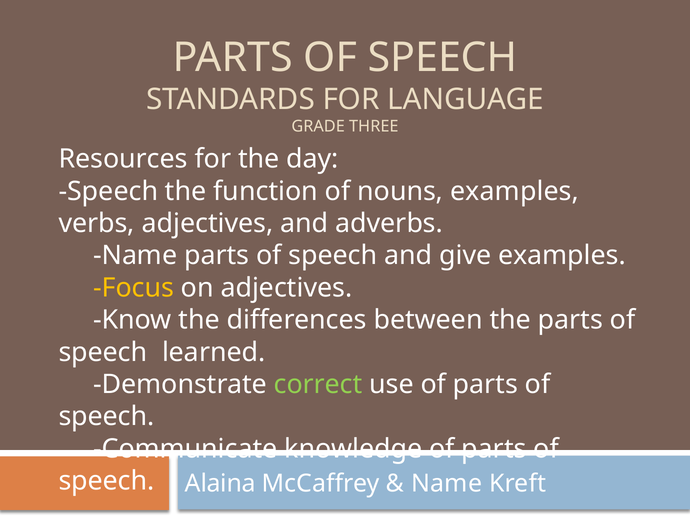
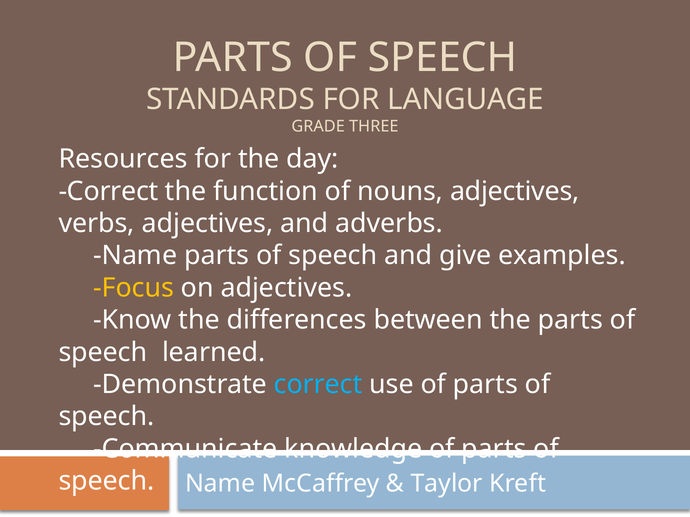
Speech at (108, 191): Speech -> Correct
nouns examples: examples -> adjectives
correct at (318, 385) colour: light green -> light blue
Alaina at (220, 484): Alaina -> Name
Name at (447, 484): Name -> Taylor
